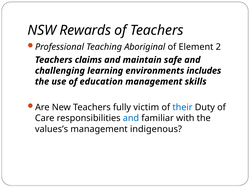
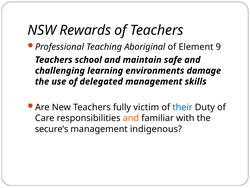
2: 2 -> 9
claims: claims -> school
includes: includes -> damage
education: education -> delegated
and at (131, 118) colour: blue -> orange
values’s: values’s -> secure’s
